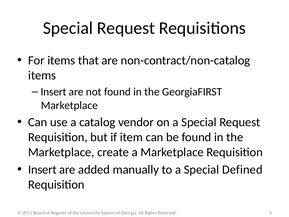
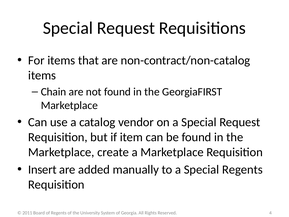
Insert at (54, 92): Insert -> Chain
Special Defined: Defined -> Regents
